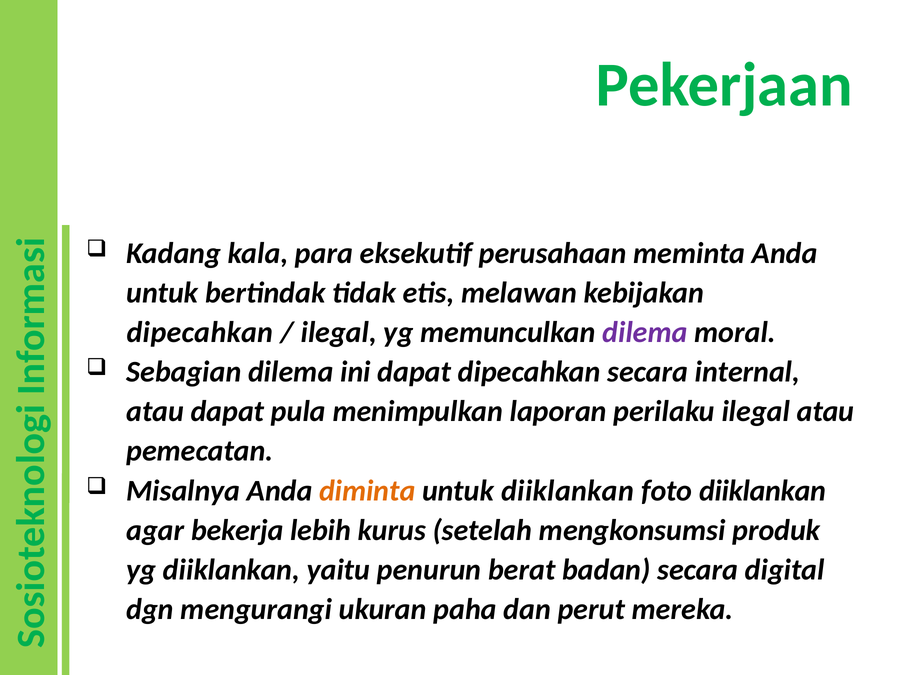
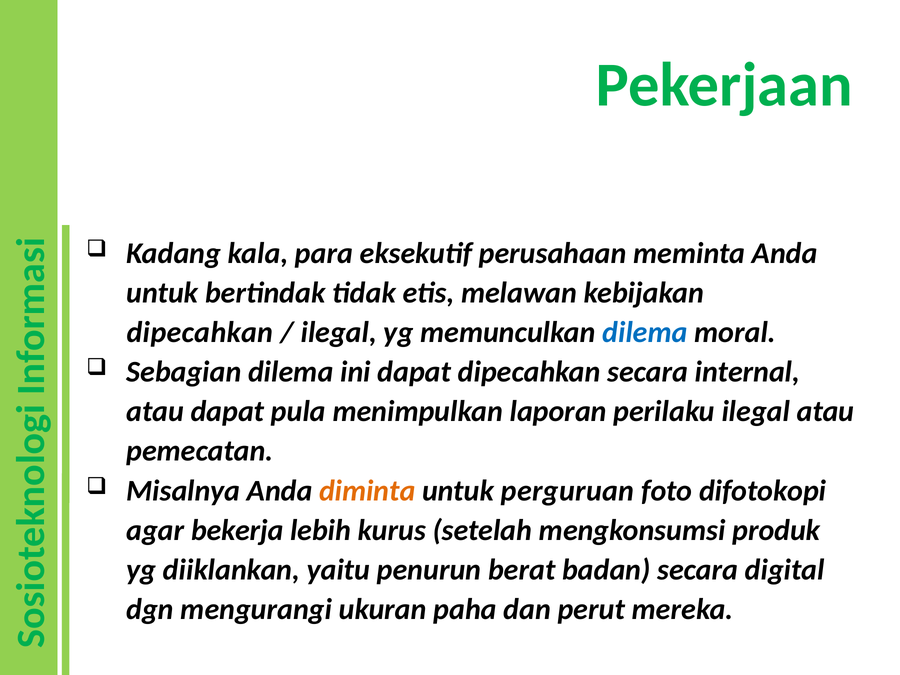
dilema at (645, 332) colour: purple -> blue
untuk diiklankan: diiklankan -> perguruan
foto diiklankan: diiklankan -> difotokopi
